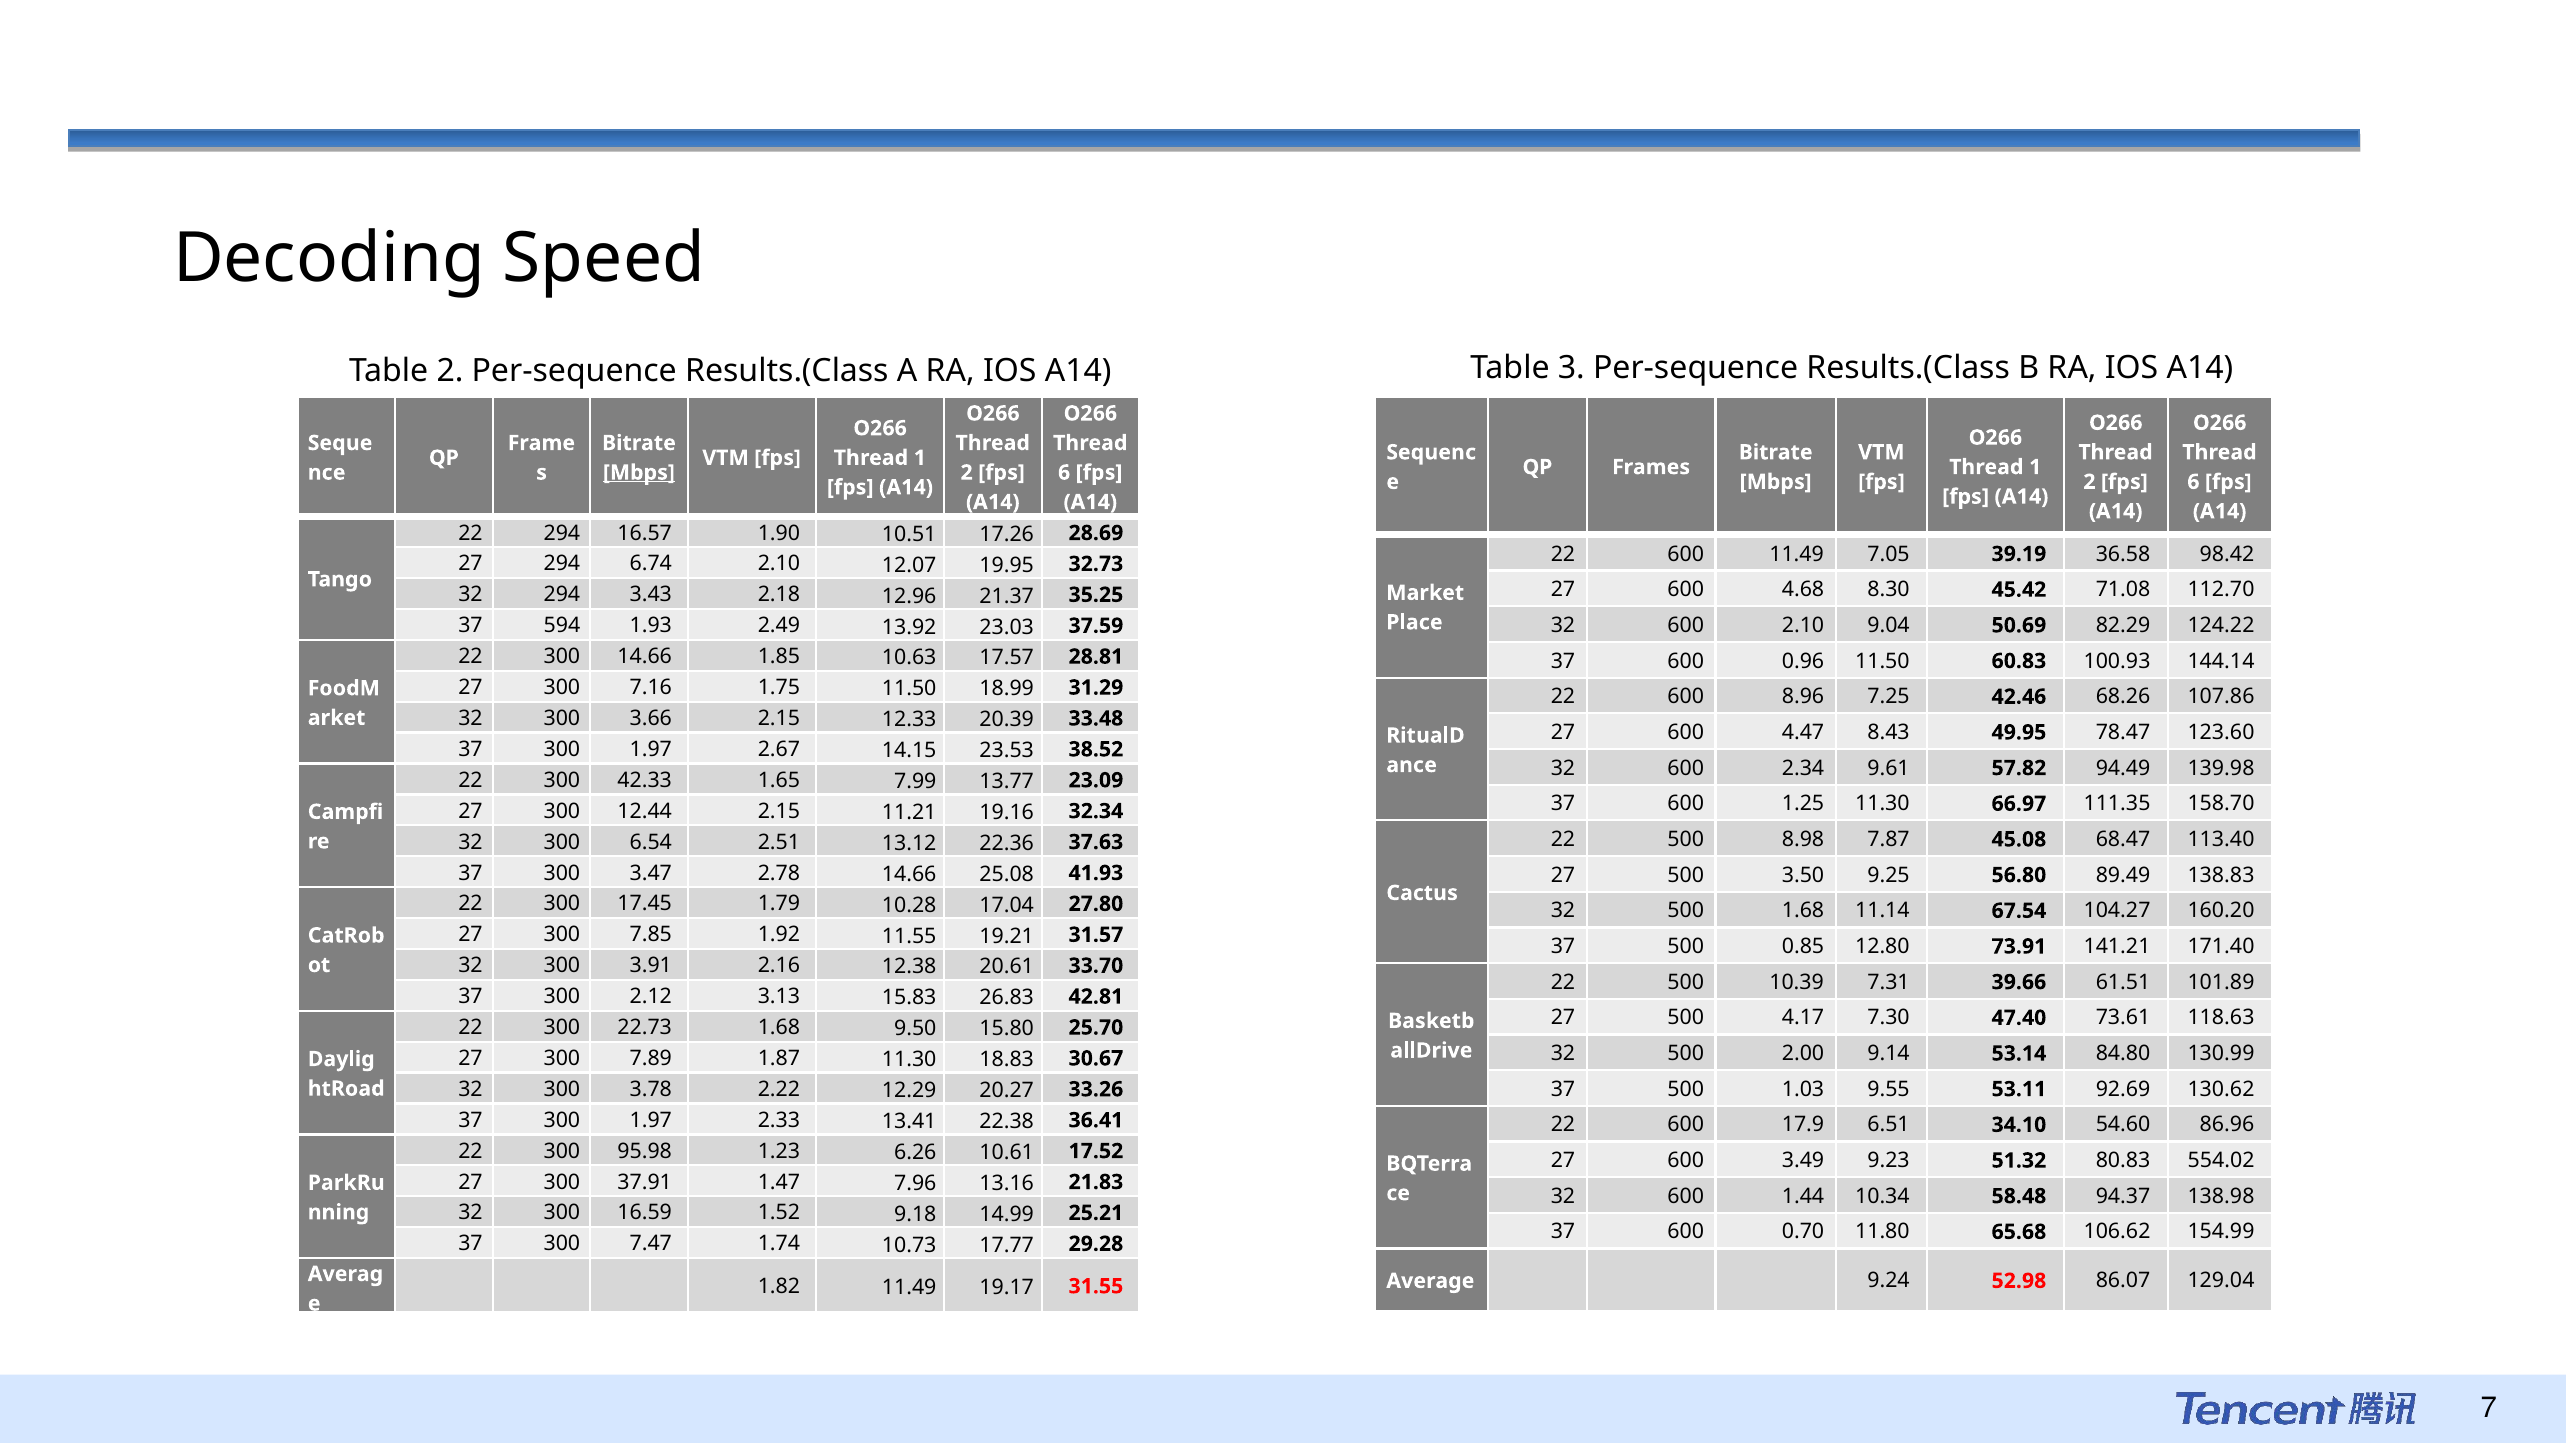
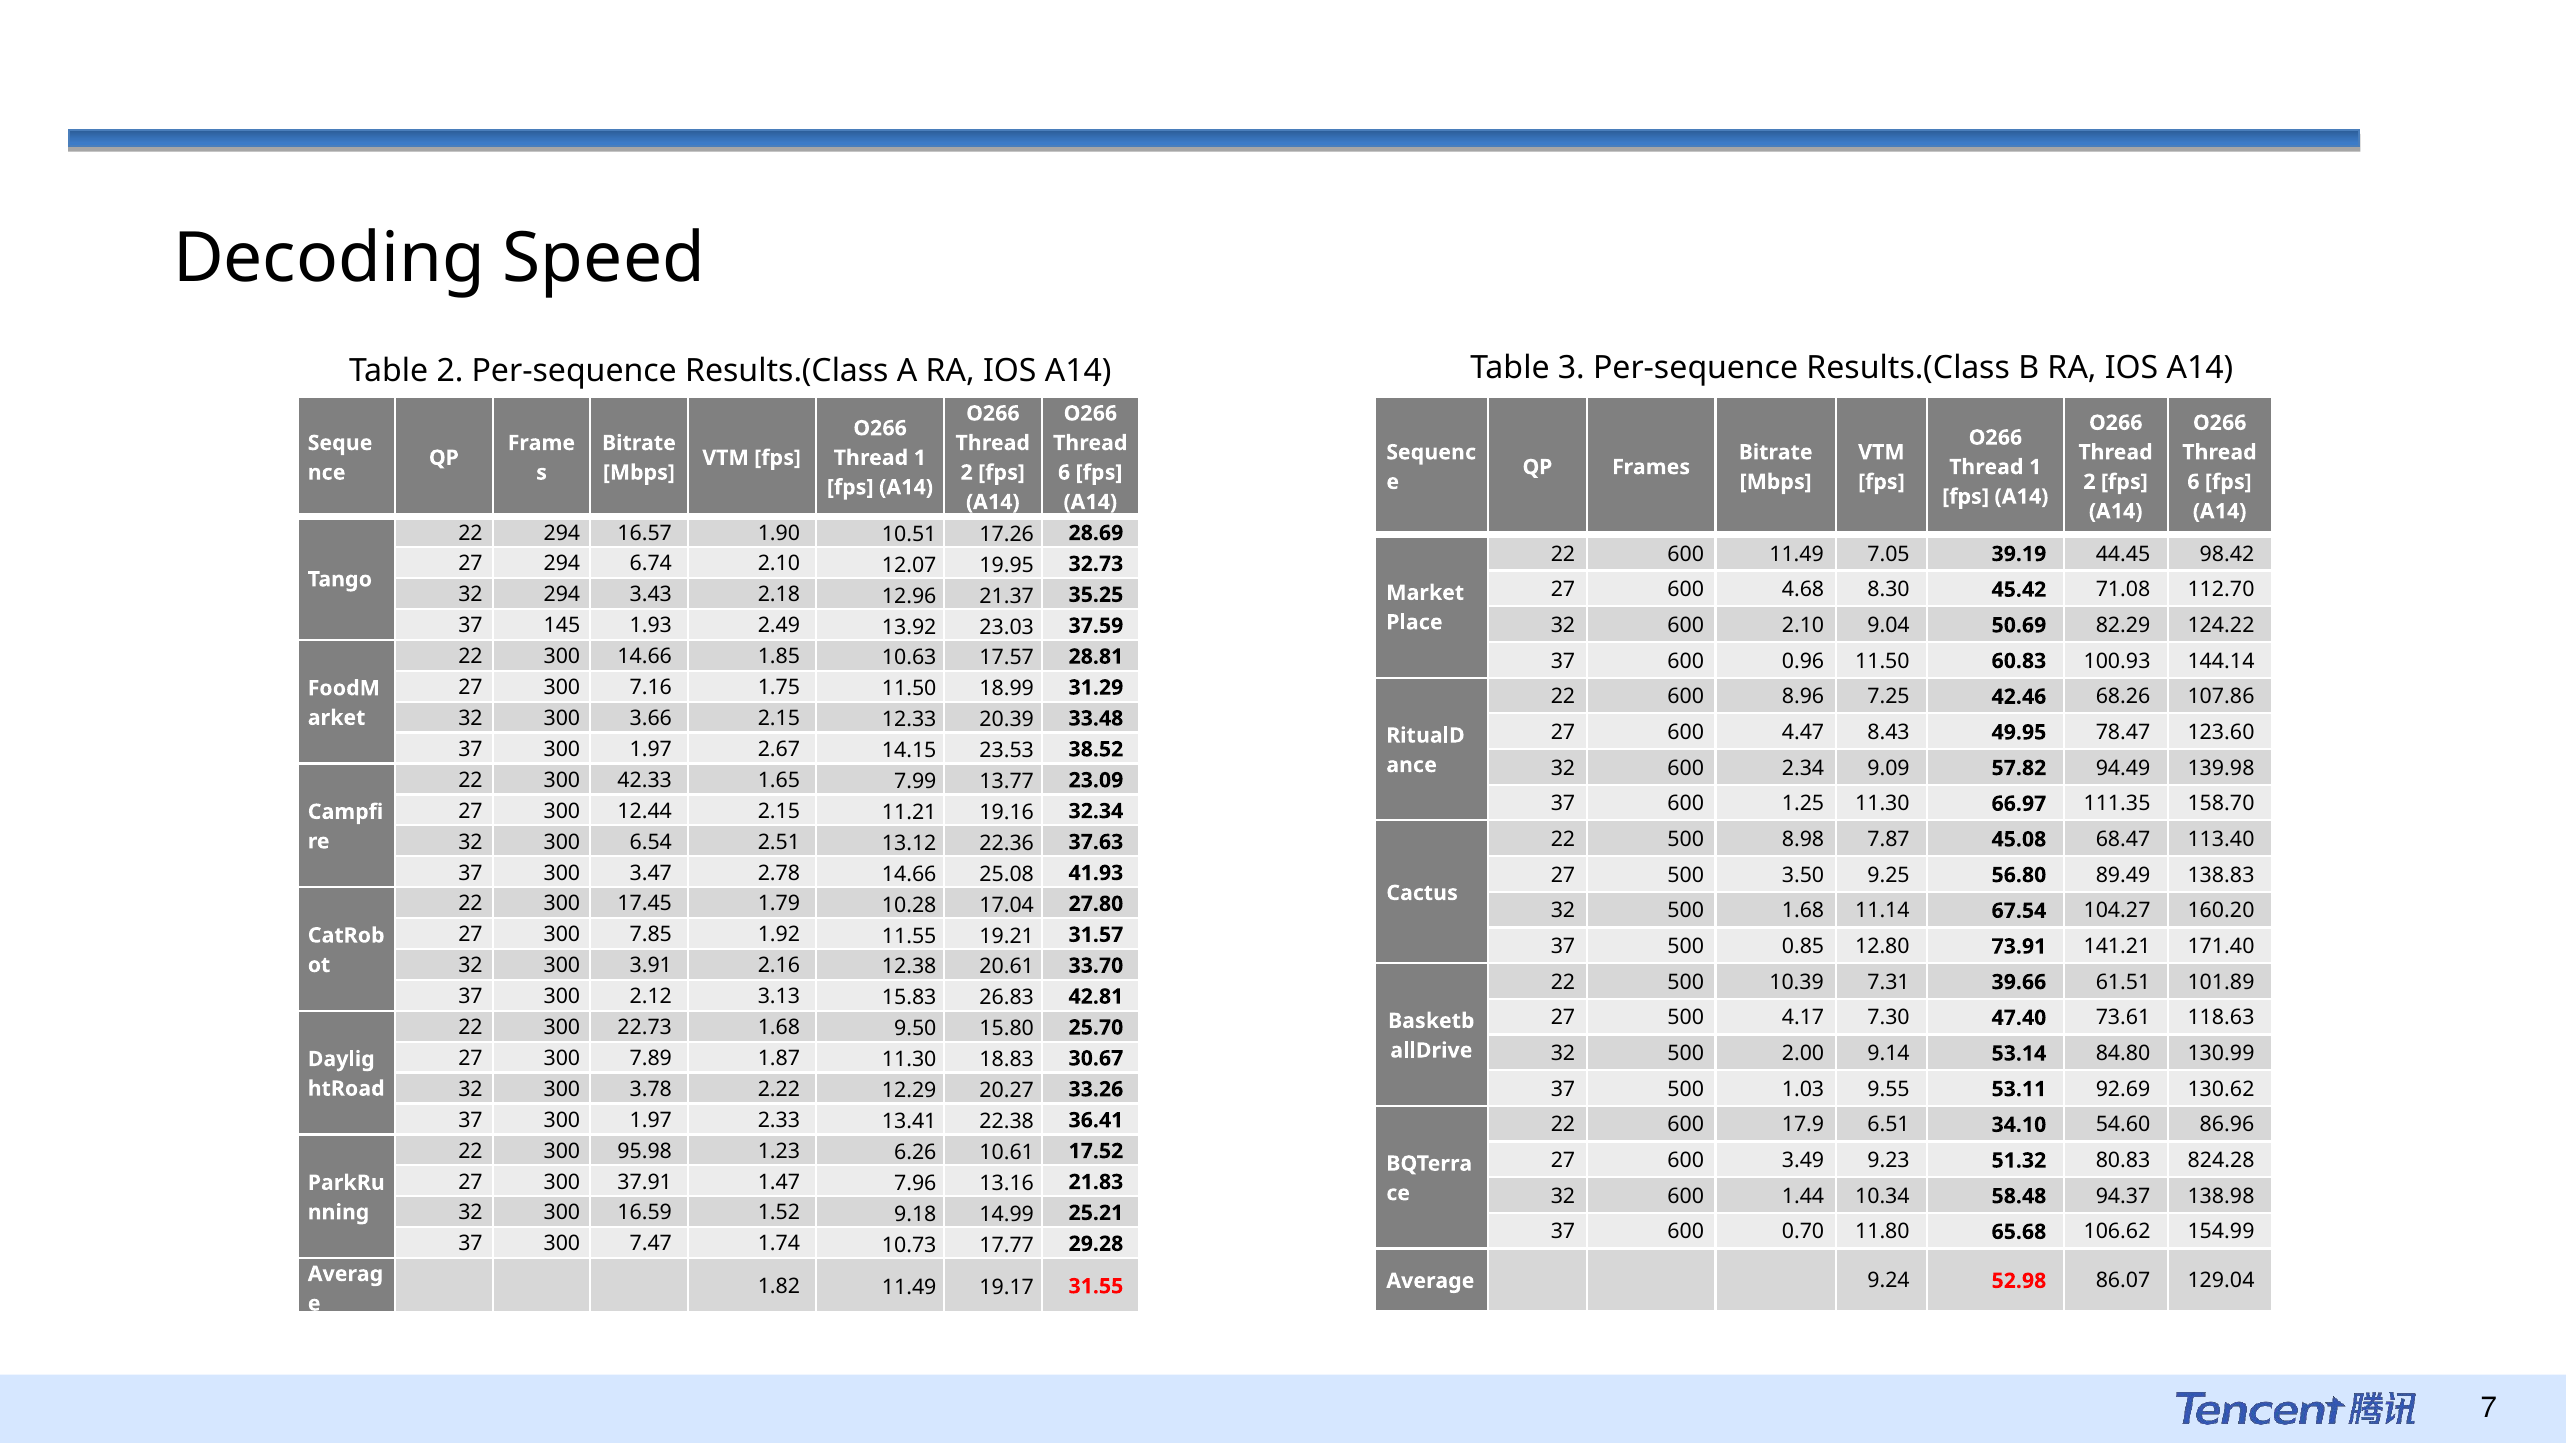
Mbps at (639, 473) underline: present -> none
36.58: 36.58 -> 44.45
594: 594 -> 145
9.61: 9.61 -> 9.09
554.02: 554.02 -> 824.28
